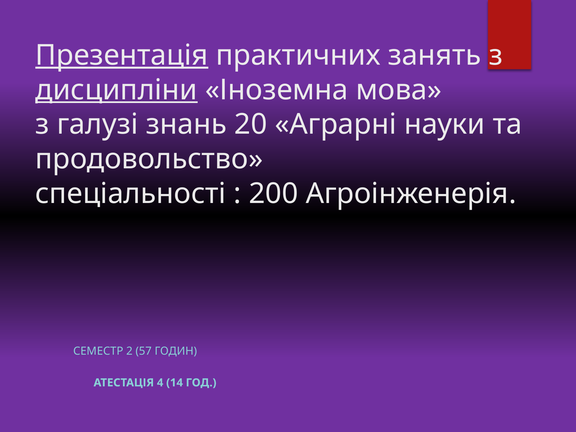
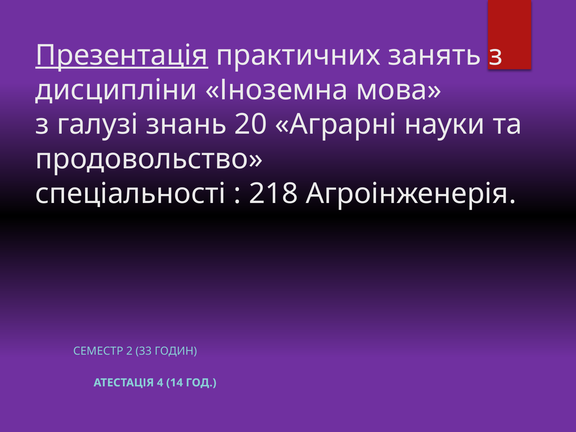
дисципліни underline: present -> none
200: 200 -> 218
57: 57 -> 33
